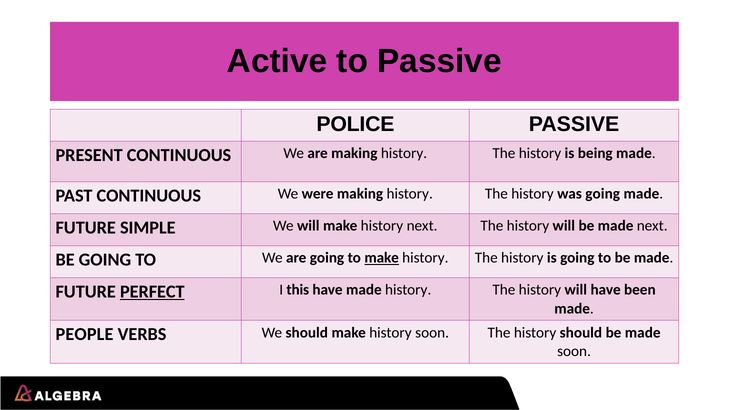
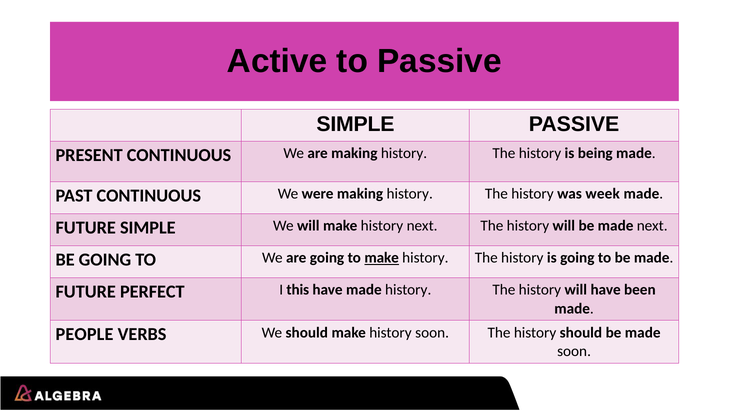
POLICE at (355, 124): POLICE -> SIMPLE
was going: going -> week
PERFECT underline: present -> none
